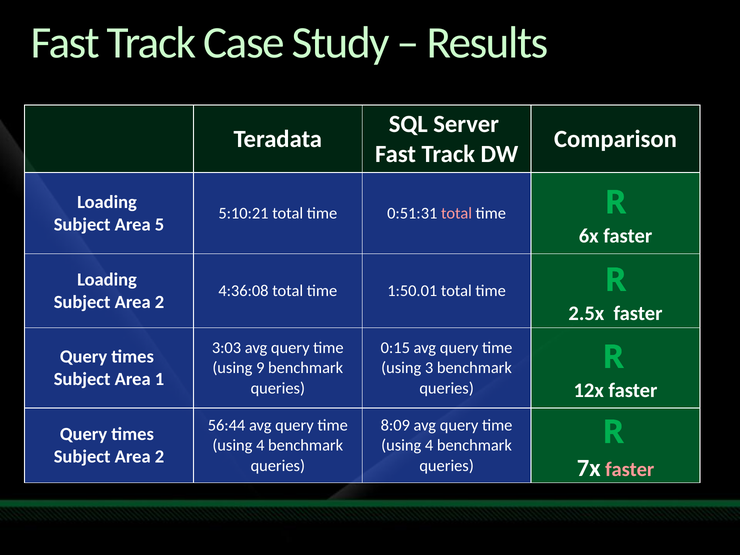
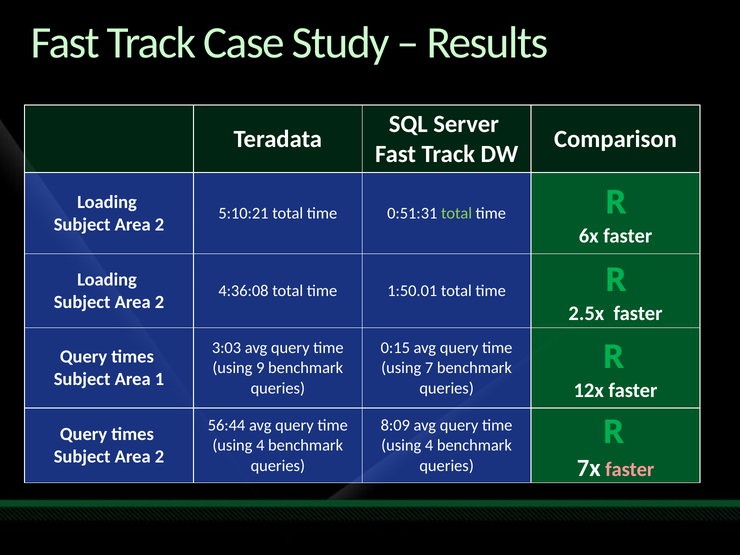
total at (457, 213) colour: pink -> light green
5 at (160, 225): 5 -> 2
3: 3 -> 7
